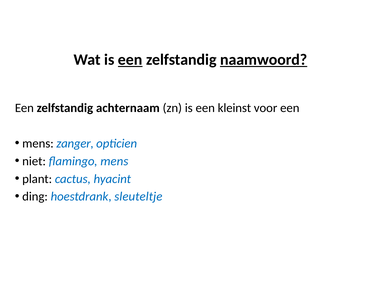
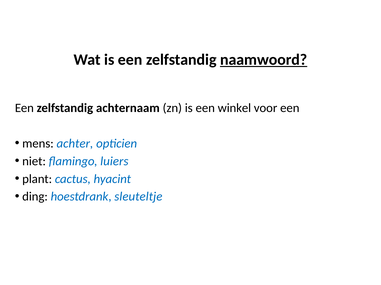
een at (130, 60) underline: present -> none
kleinst: kleinst -> winkel
zanger: zanger -> achter
flamingo mens: mens -> luiers
